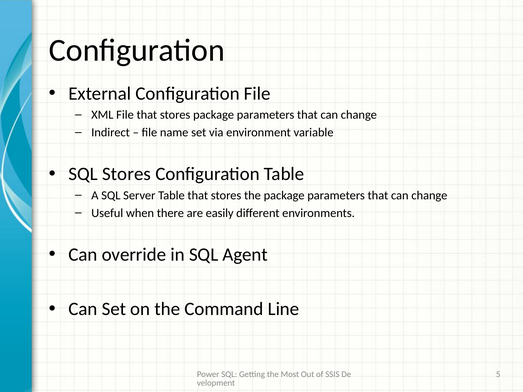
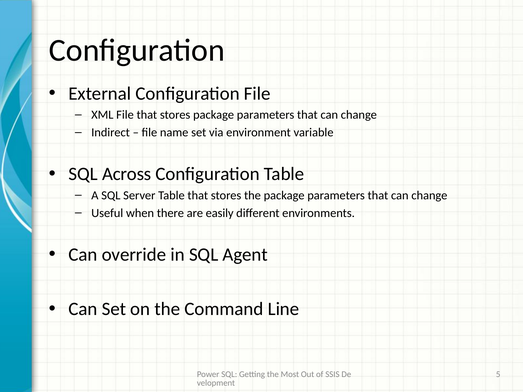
SQL Stores: Stores -> Across
